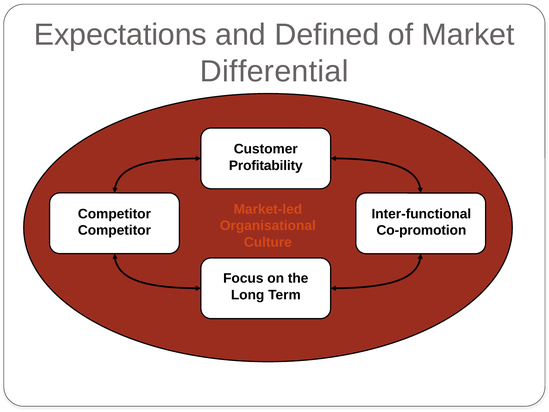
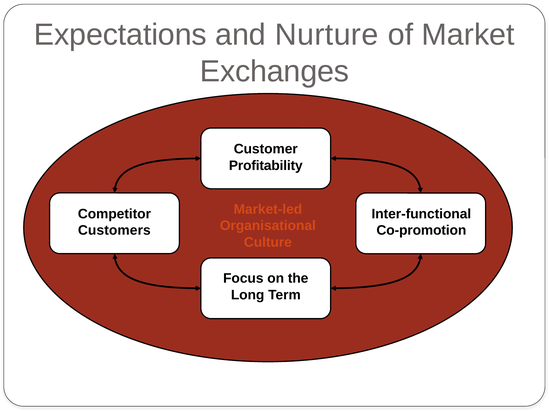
Defined: Defined -> Nurture
Differential: Differential -> Exchanges
Competitor at (114, 230): Competitor -> Customers
